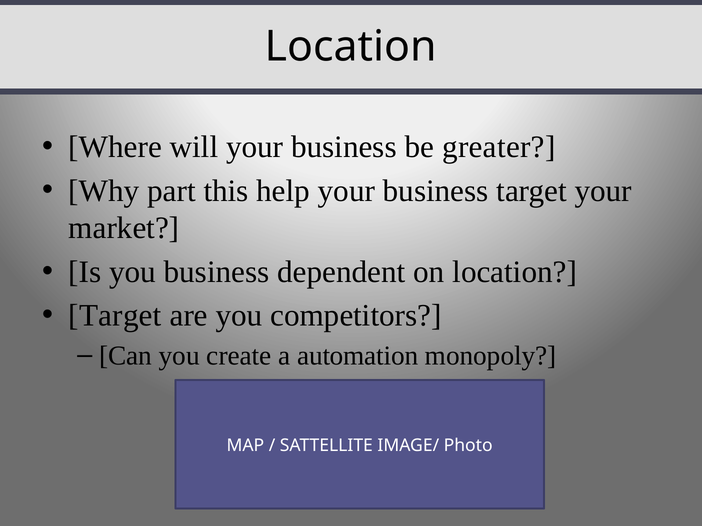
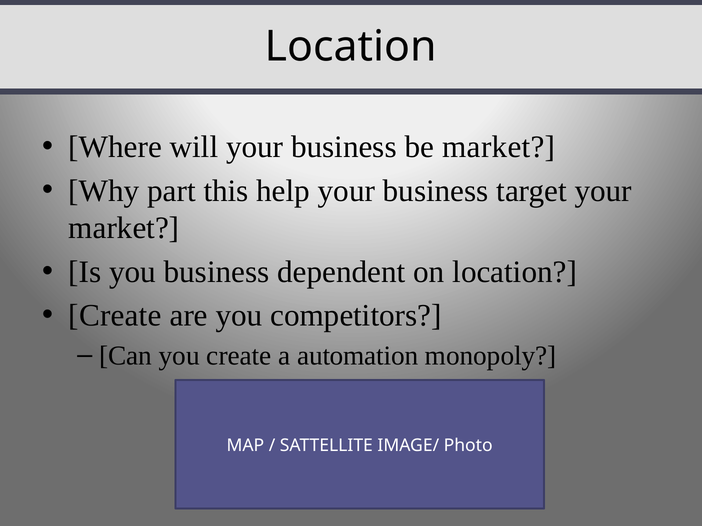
be greater: greater -> market
Target at (115, 316): Target -> Create
